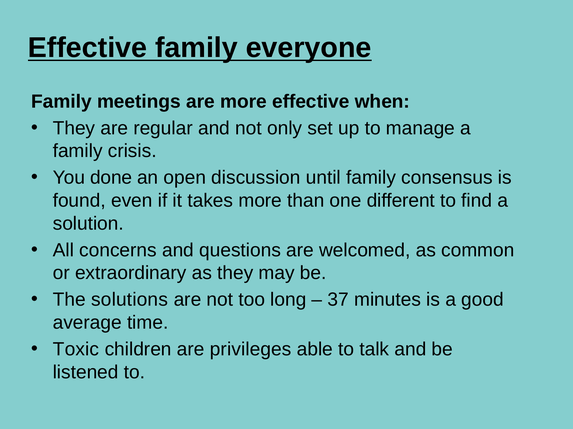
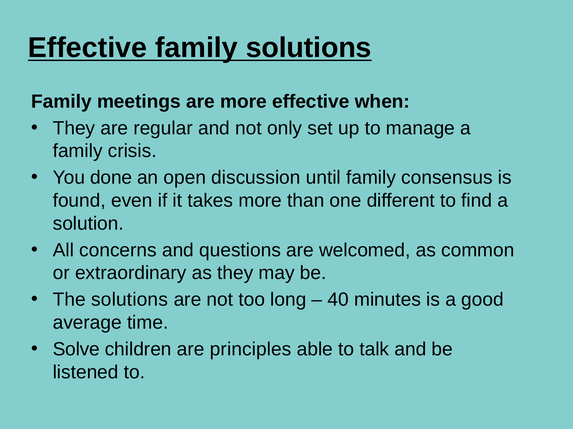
family everyone: everyone -> solutions
37: 37 -> 40
Toxic: Toxic -> Solve
privileges: privileges -> principles
